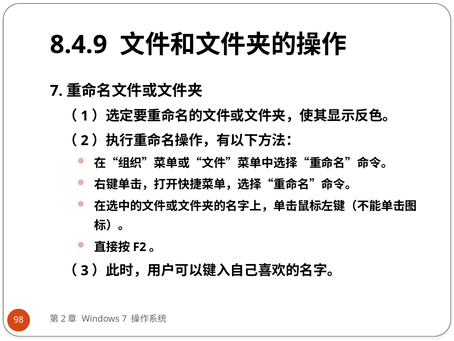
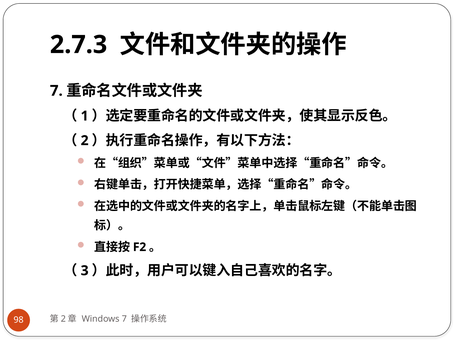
8.4.9: 8.4.9 -> 2.7.3
